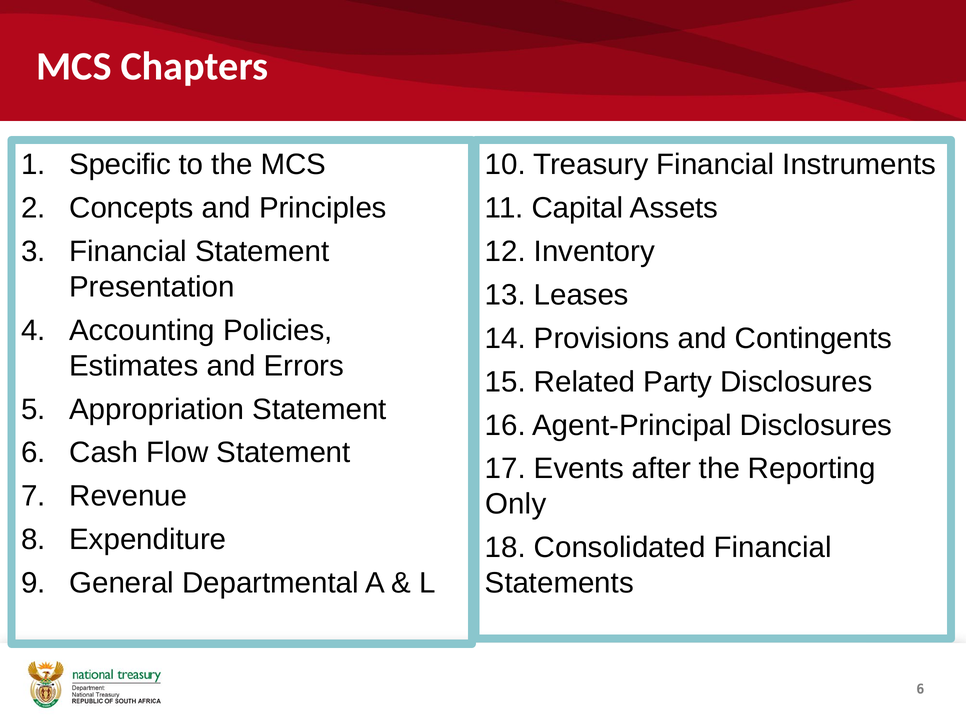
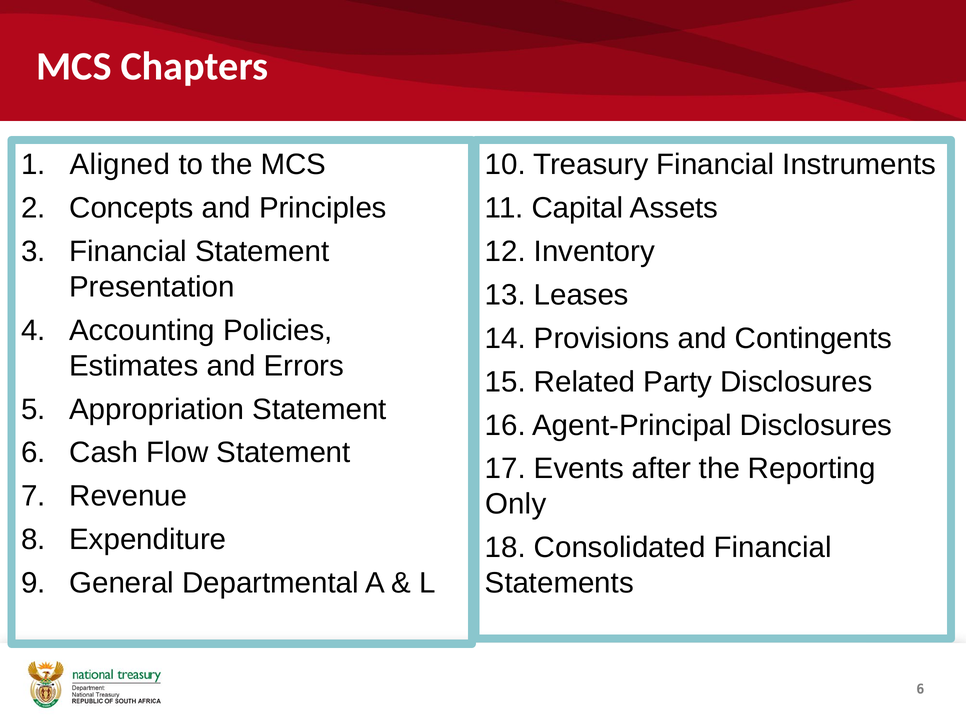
Specific: Specific -> Aligned
